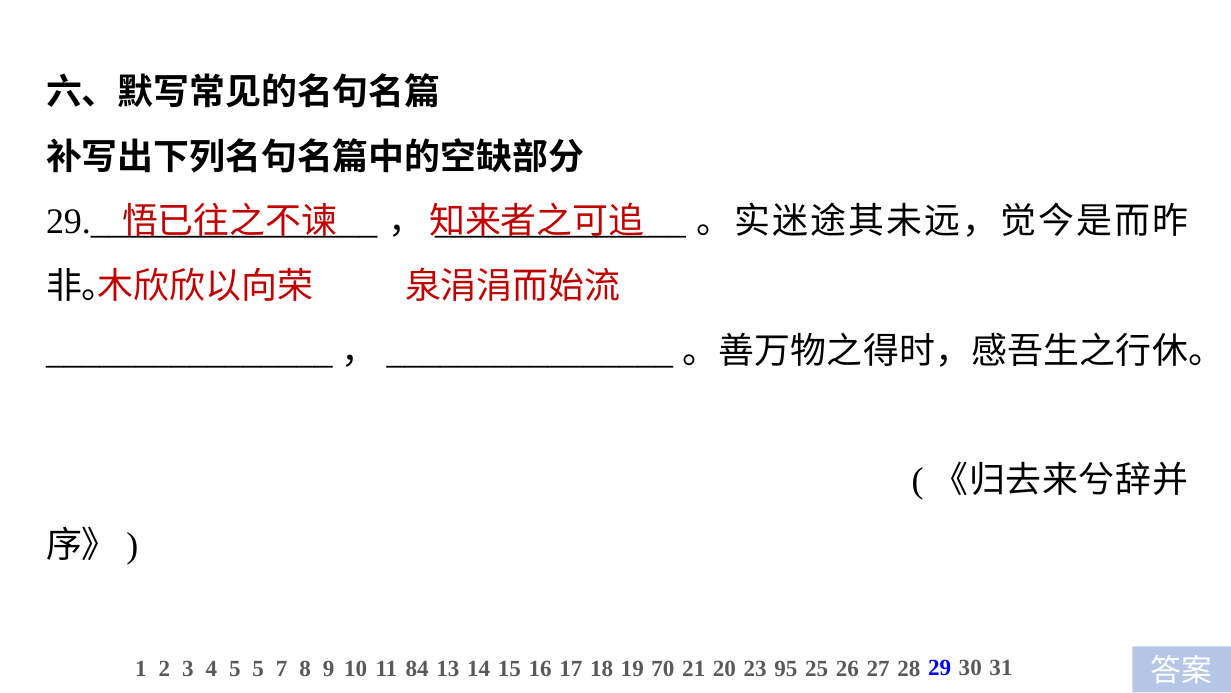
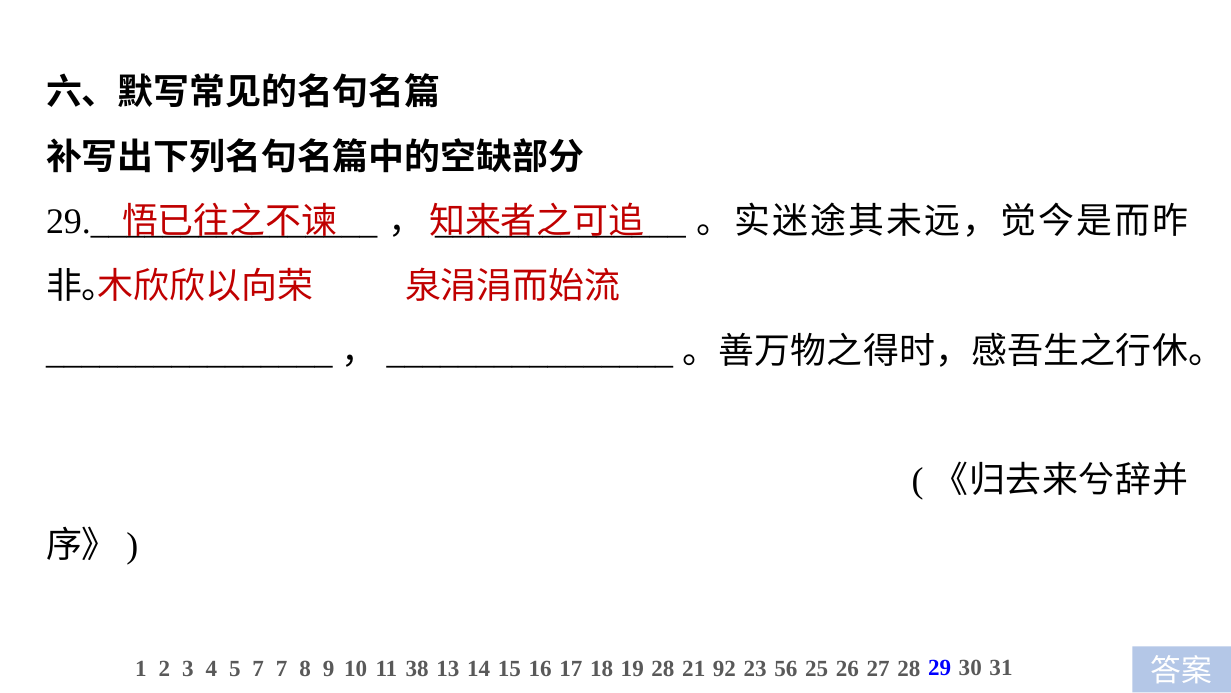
5 5: 5 -> 7
84: 84 -> 38
19 70: 70 -> 28
20: 20 -> 92
95: 95 -> 56
